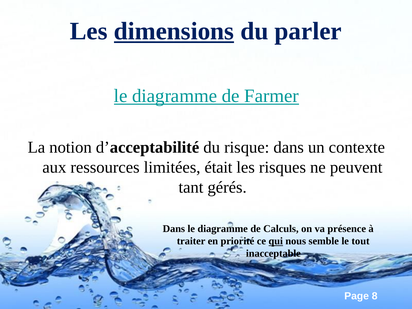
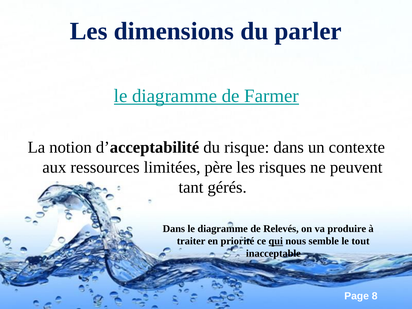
dimensions underline: present -> none
était: était -> père
Calculs: Calculs -> Relevés
présence: présence -> produire
